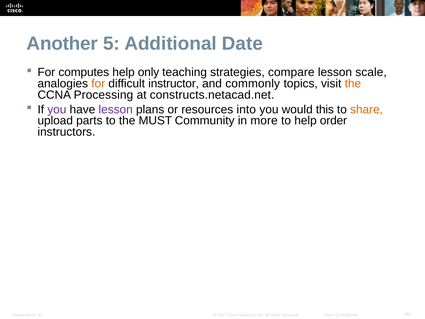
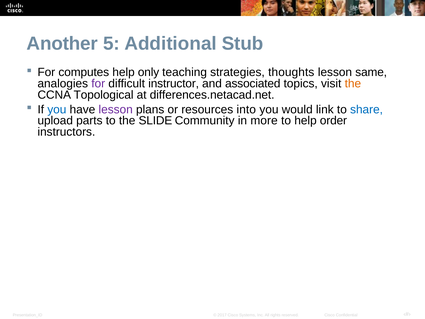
Date: Date -> Stub
compare: compare -> thoughts
scale: scale -> same
for at (98, 84) colour: orange -> purple
commonly: commonly -> associated
Processing: Processing -> Topological
constructs.netacad.net: constructs.netacad.net -> differences.netacad.net
you at (57, 109) colour: purple -> blue
this: this -> link
share colour: orange -> blue
MUST: MUST -> SLIDE
